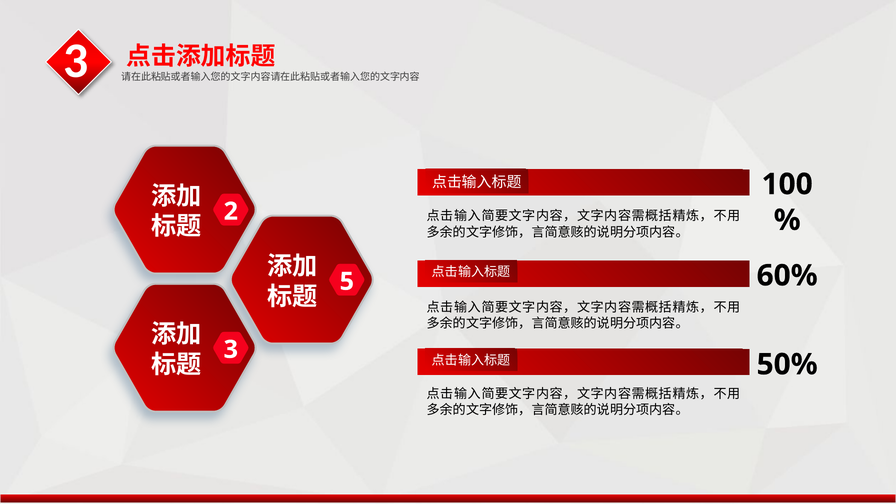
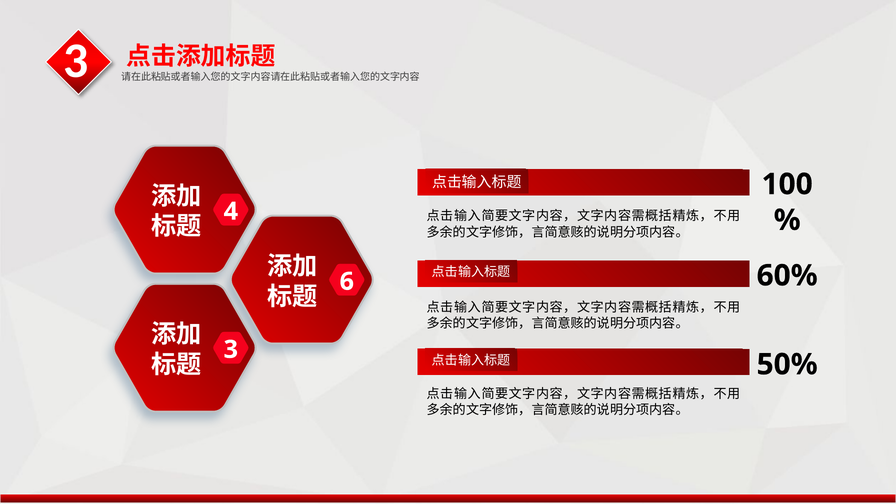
2: 2 -> 4
5: 5 -> 6
